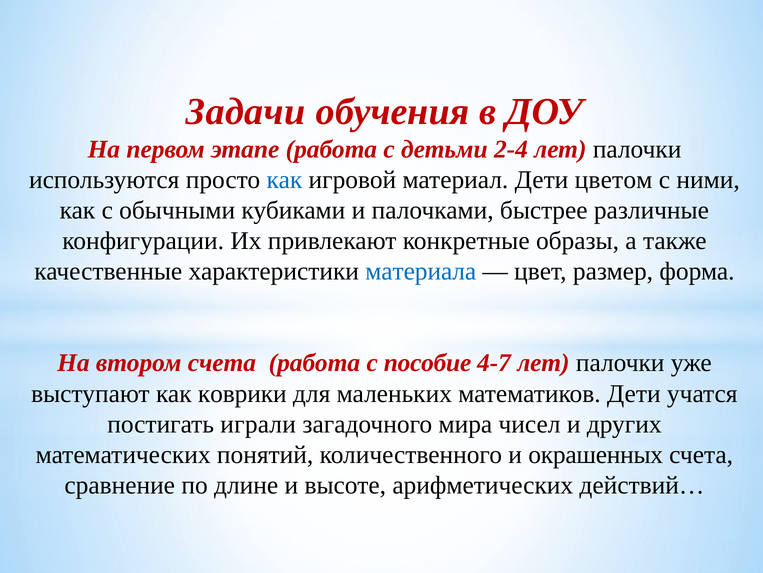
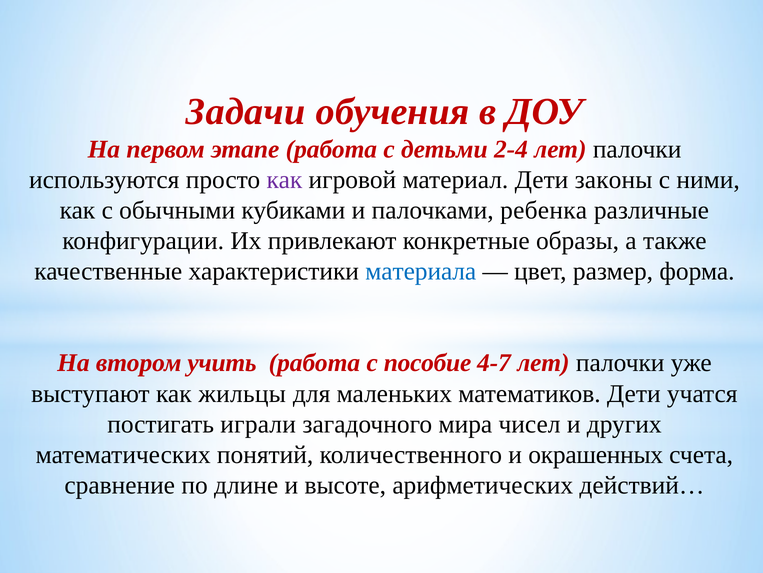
как at (284, 179) colour: blue -> purple
цветом: цветом -> законы
быстрее: быстрее -> ребенка
втором счета: счета -> учить
коврики: коврики -> жильцы
